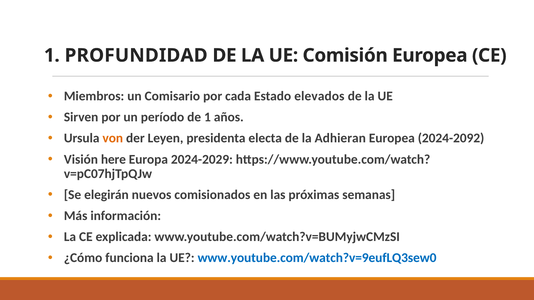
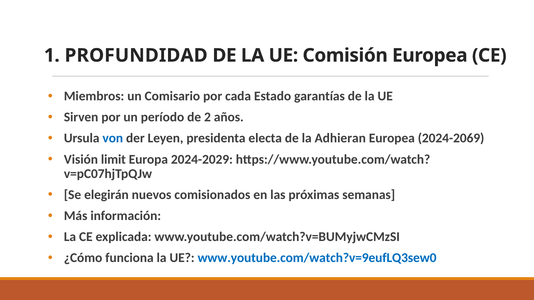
elevados: elevados -> garantías
de 1: 1 -> 2
von colour: orange -> blue
2024-2092: 2024-2092 -> 2024-2069
here: here -> limit
